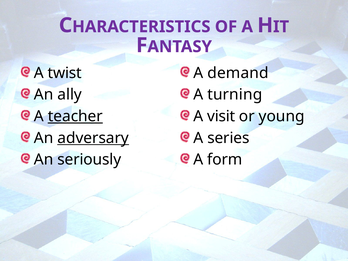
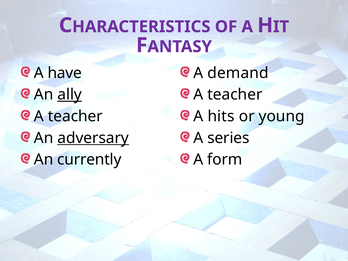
twist: twist -> have
ally underline: none -> present
turning at (235, 95): turning -> teacher
teacher at (75, 116) underline: present -> none
visit: visit -> hits
seriously: seriously -> currently
